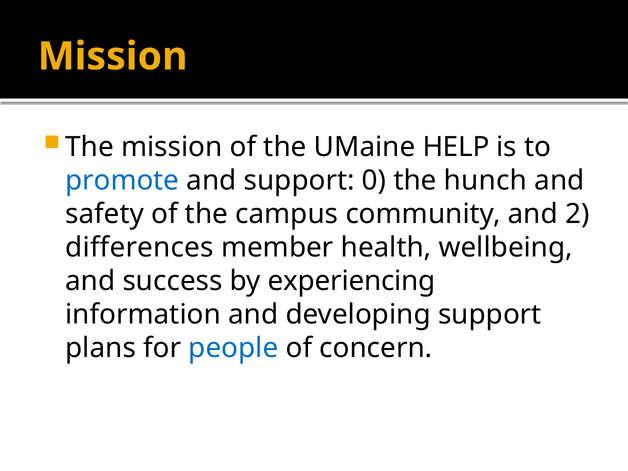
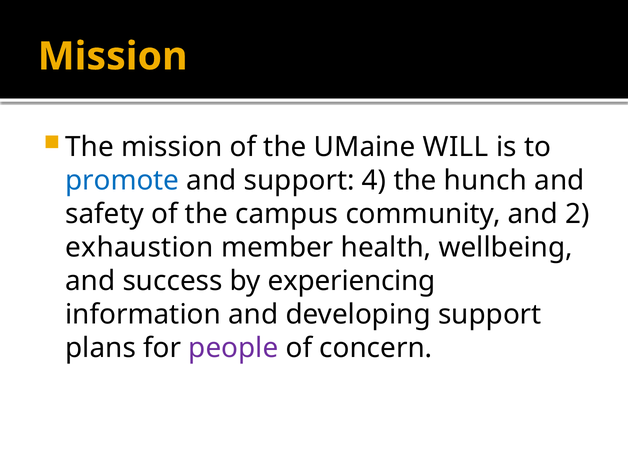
HELP: HELP -> WILL
0: 0 -> 4
differences: differences -> exhaustion
people colour: blue -> purple
